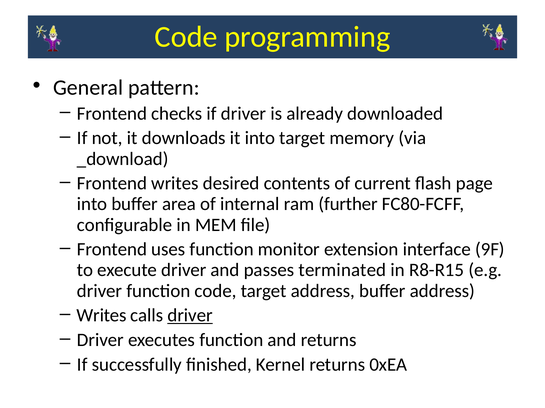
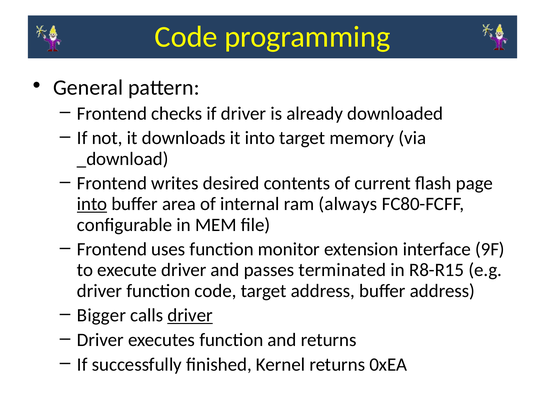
into at (92, 204) underline: none -> present
further: further -> always
Writes at (102, 316): Writes -> Bigger
